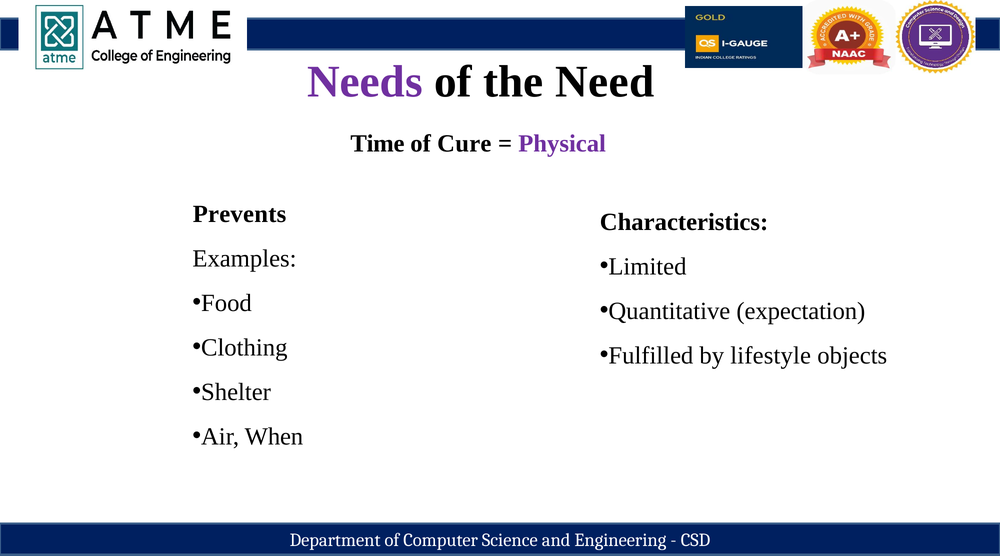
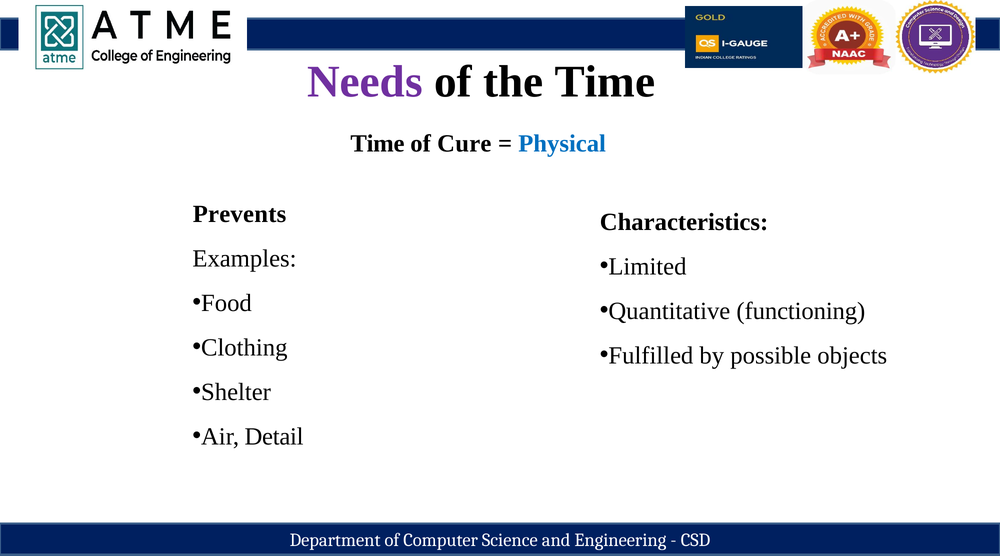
the Need: Need -> Time
Physical colour: purple -> blue
expectation: expectation -> functioning
lifestyle: lifestyle -> possible
When: When -> Detail
